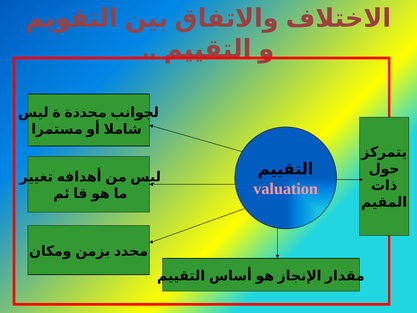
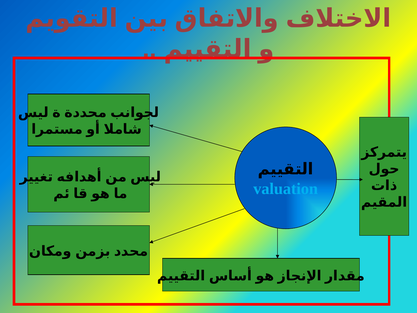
valuation colour: pink -> light blue
